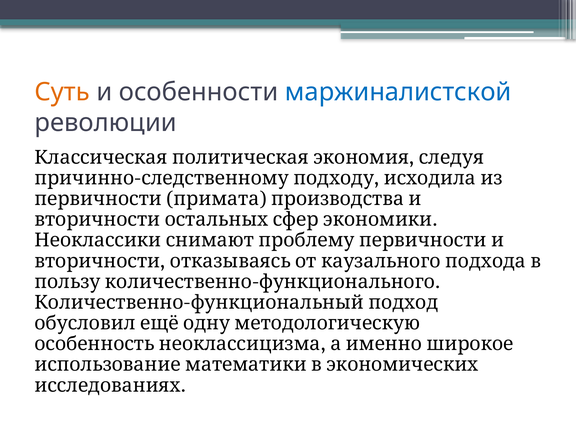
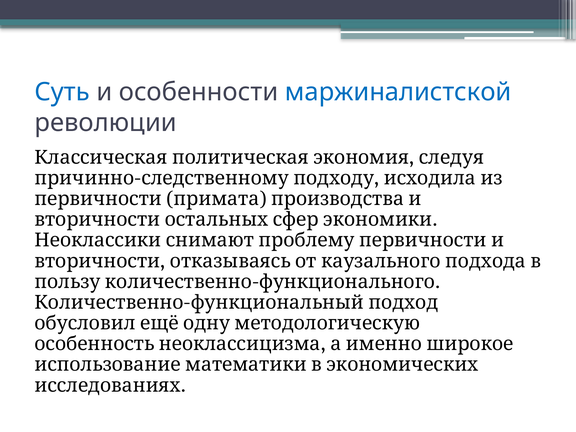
Суть colour: orange -> blue
